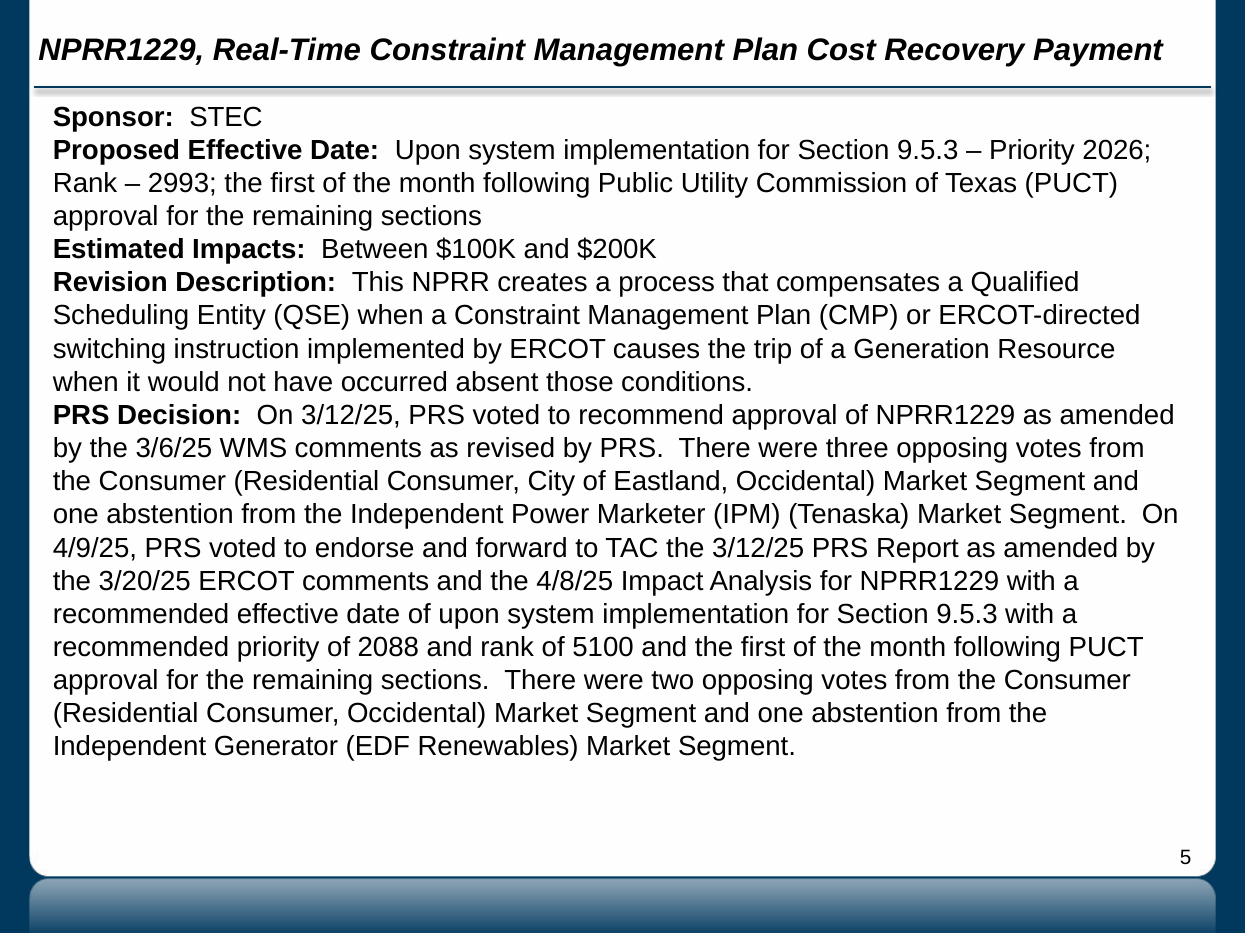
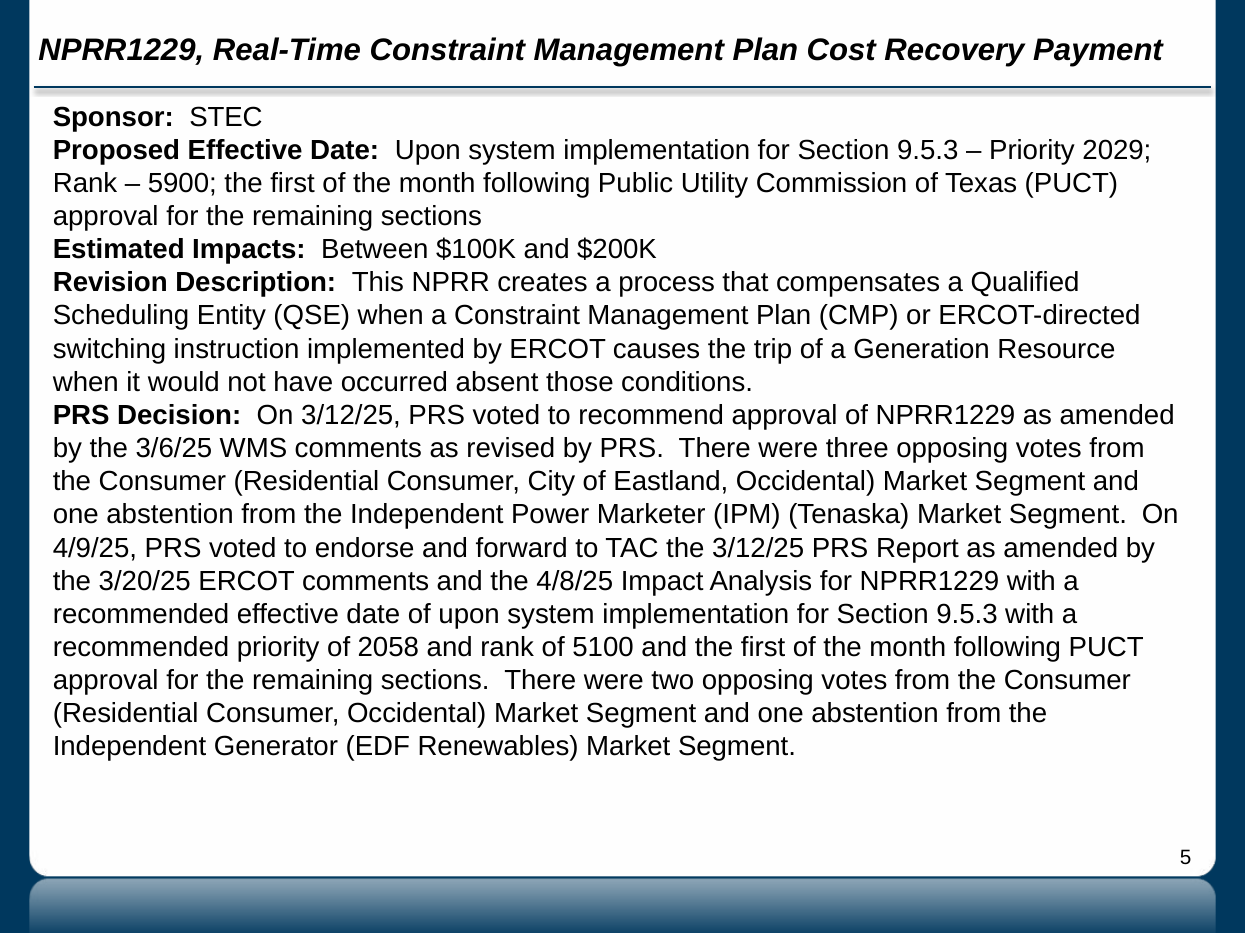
2026: 2026 -> 2029
2993: 2993 -> 5900
2088: 2088 -> 2058
